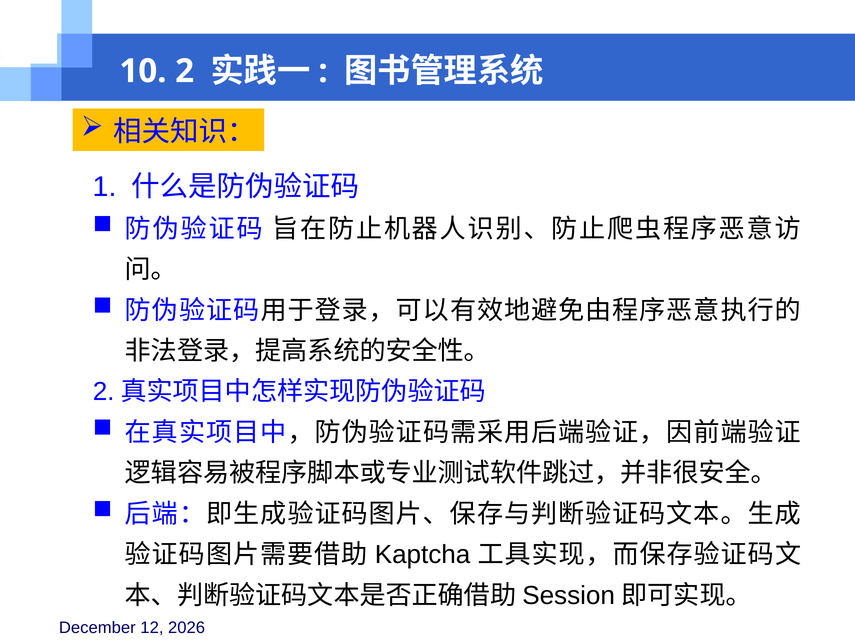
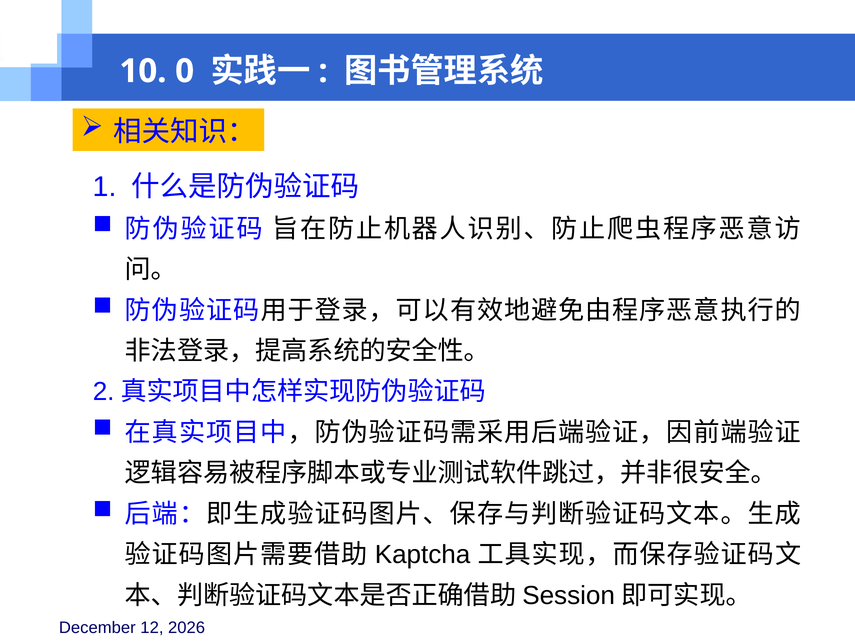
2: 2 -> 0
